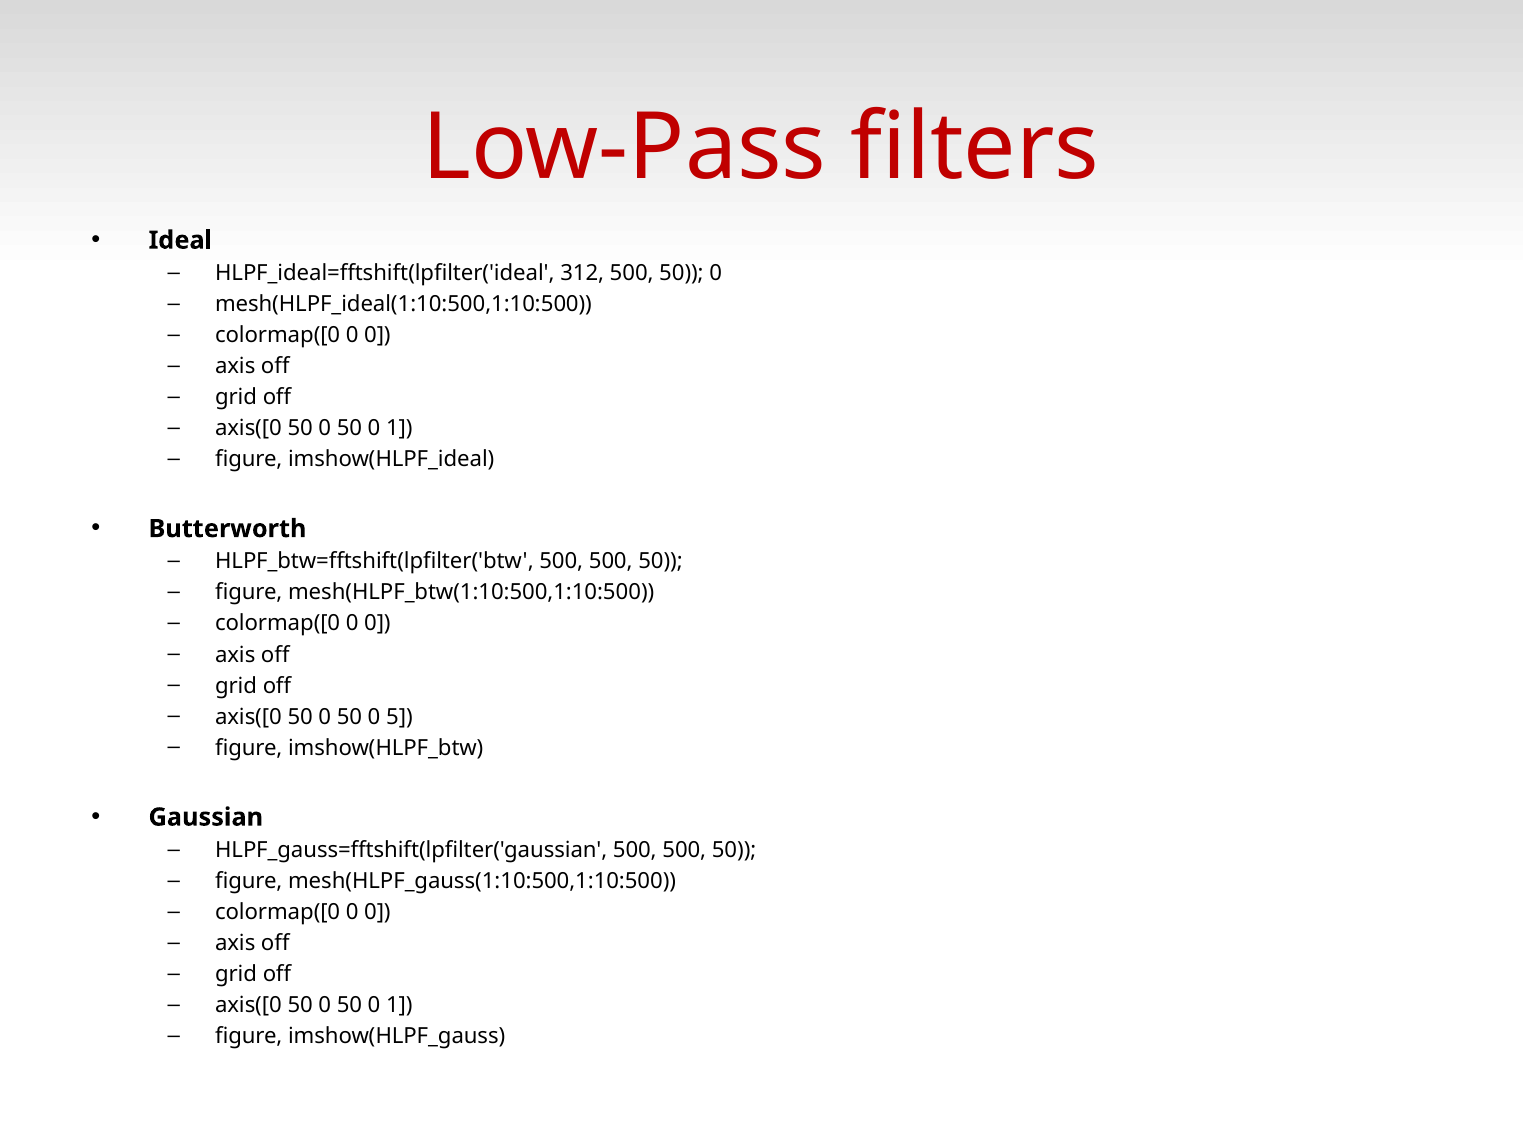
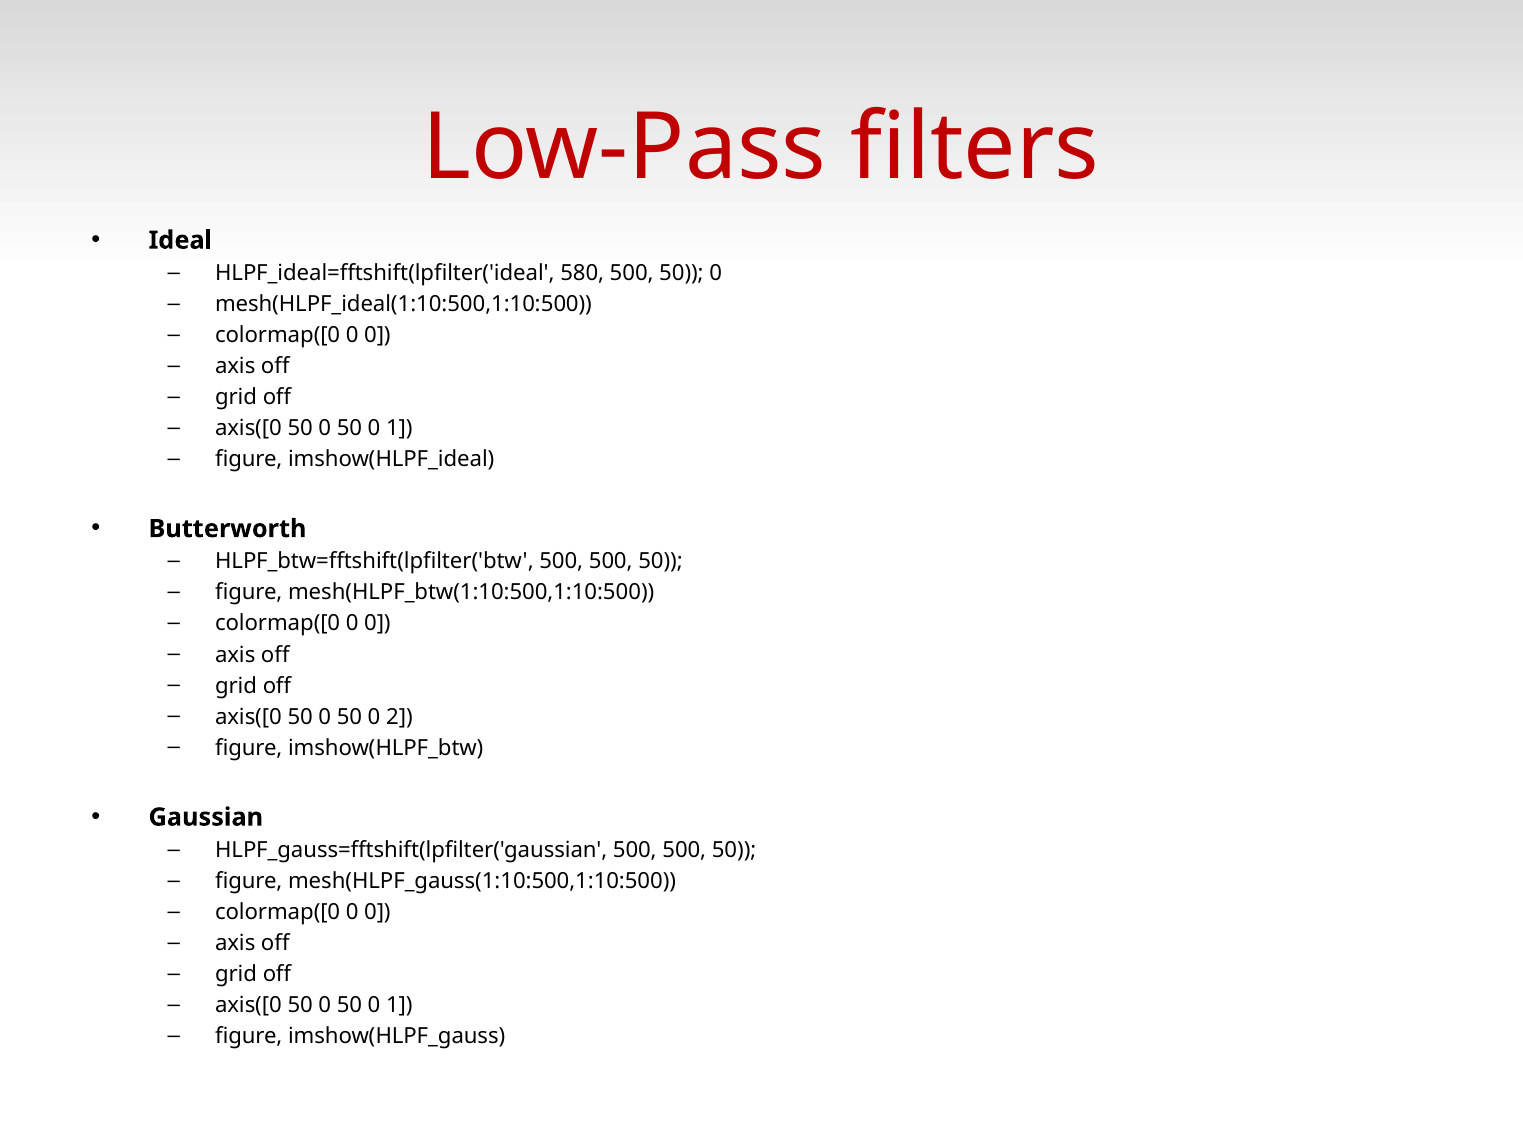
312: 312 -> 580
5: 5 -> 2
